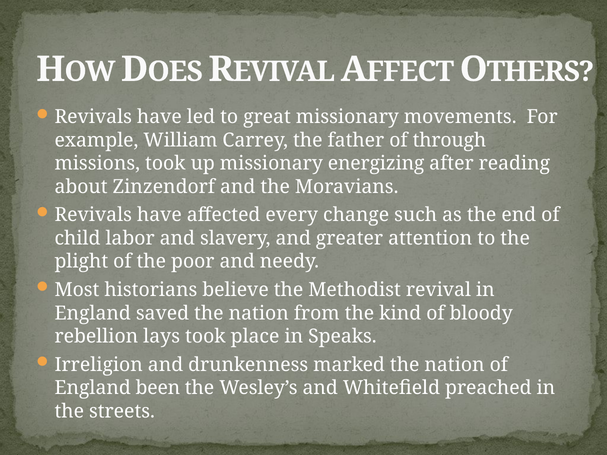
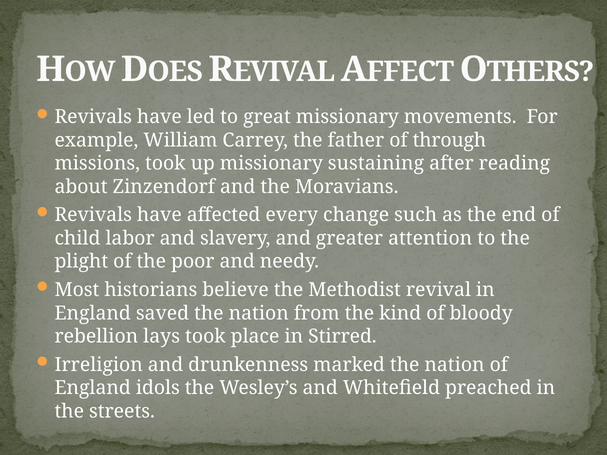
energizing: energizing -> sustaining
Speaks: Speaks -> Stirred
been: been -> idols
